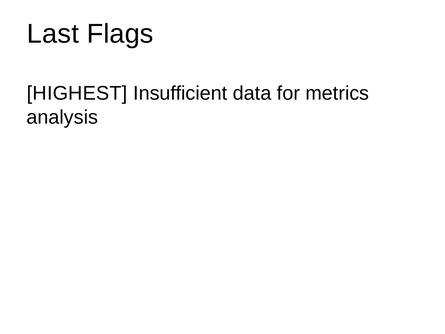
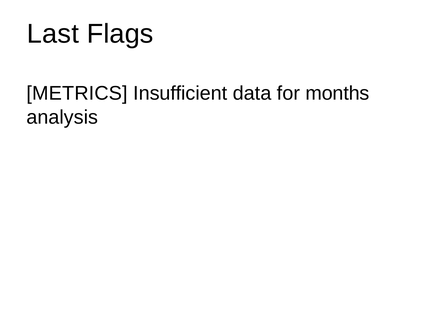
HIGHEST: HIGHEST -> METRICS
metrics: metrics -> months
